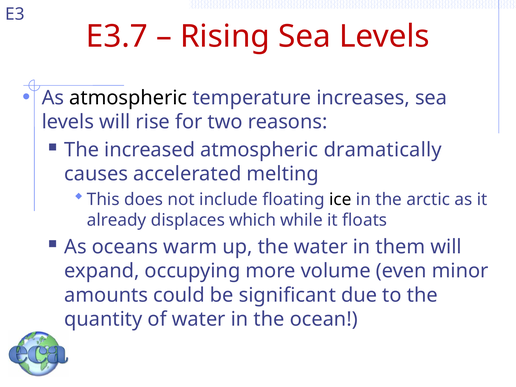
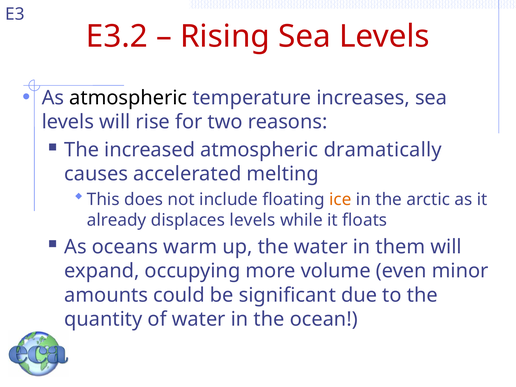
E3.7: E3.7 -> E3.2
ice colour: black -> orange
displaces which: which -> levels
